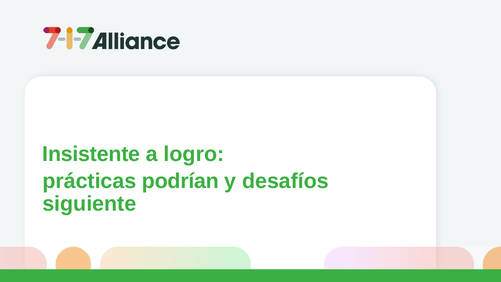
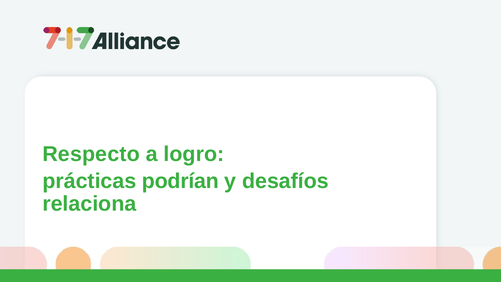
Insistente: Insistente -> Respecto
siguiente: siguiente -> relaciona
